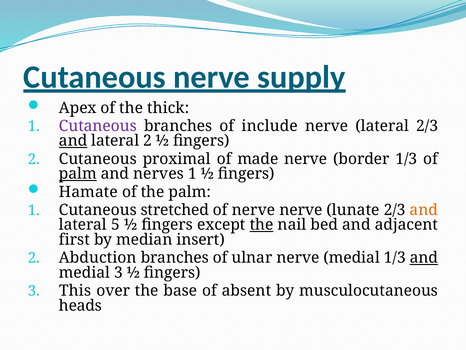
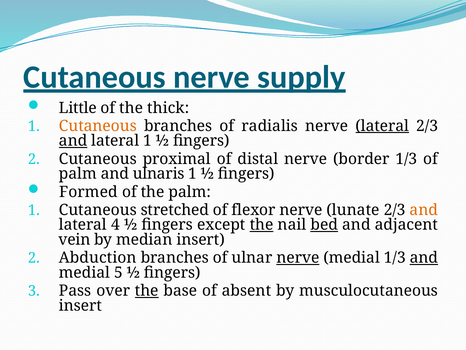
Apex: Apex -> Little
Cutaneous at (98, 126) colour: purple -> orange
include: include -> radialis
lateral at (382, 126) underline: none -> present
lateral 2: 2 -> 1
made: made -> distal
palm at (78, 174) underline: present -> none
nerves: nerves -> ulnaris
Hamate: Hamate -> Formed
of nerve: nerve -> flexor
5: 5 -> 4
bed underline: none -> present
first: first -> vein
nerve at (298, 257) underline: none -> present
medial 3: 3 -> 5
This: This -> Pass
the at (147, 290) underline: none -> present
heads at (80, 305): heads -> insert
